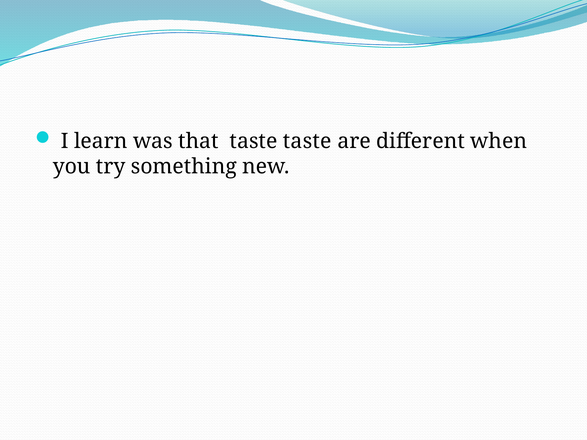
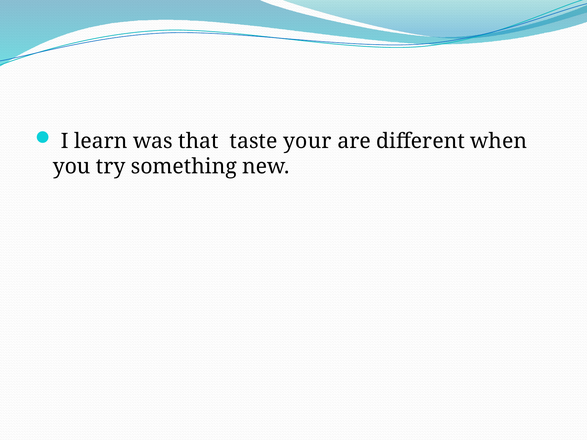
taste taste: taste -> your
